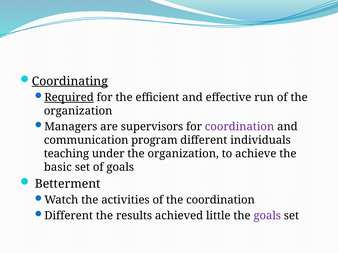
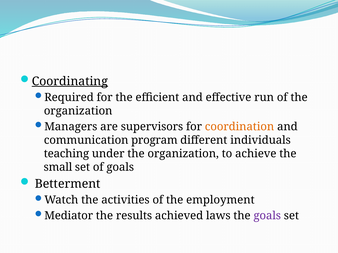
Required underline: present -> none
coordination at (240, 127) colour: purple -> orange
basic: basic -> small
the coordination: coordination -> employment
Different at (69, 216): Different -> Mediator
little: little -> laws
